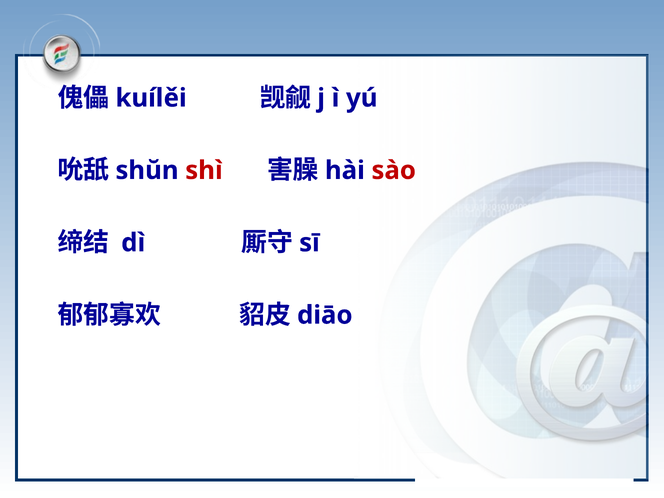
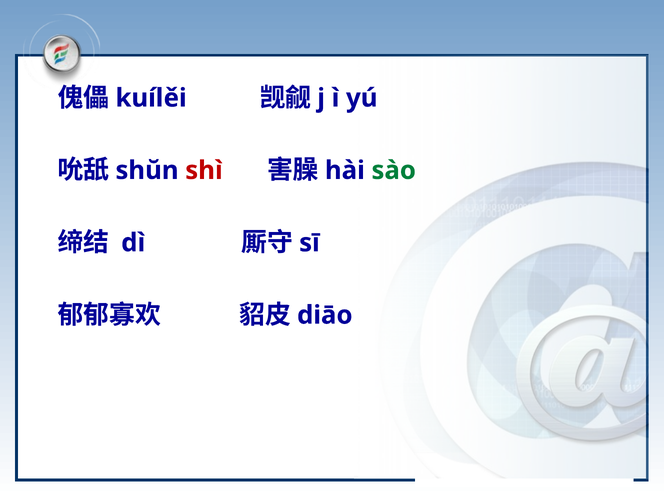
sào colour: red -> green
